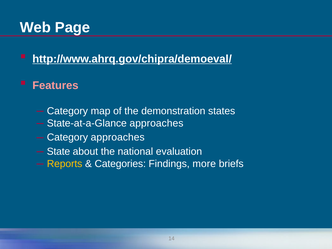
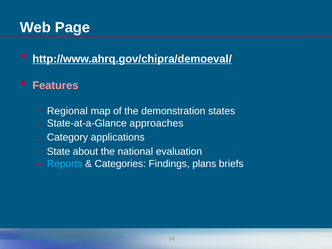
Category at (67, 111): Category -> Regional
Category approaches: approaches -> applications
Reports colour: yellow -> light blue
more: more -> plans
